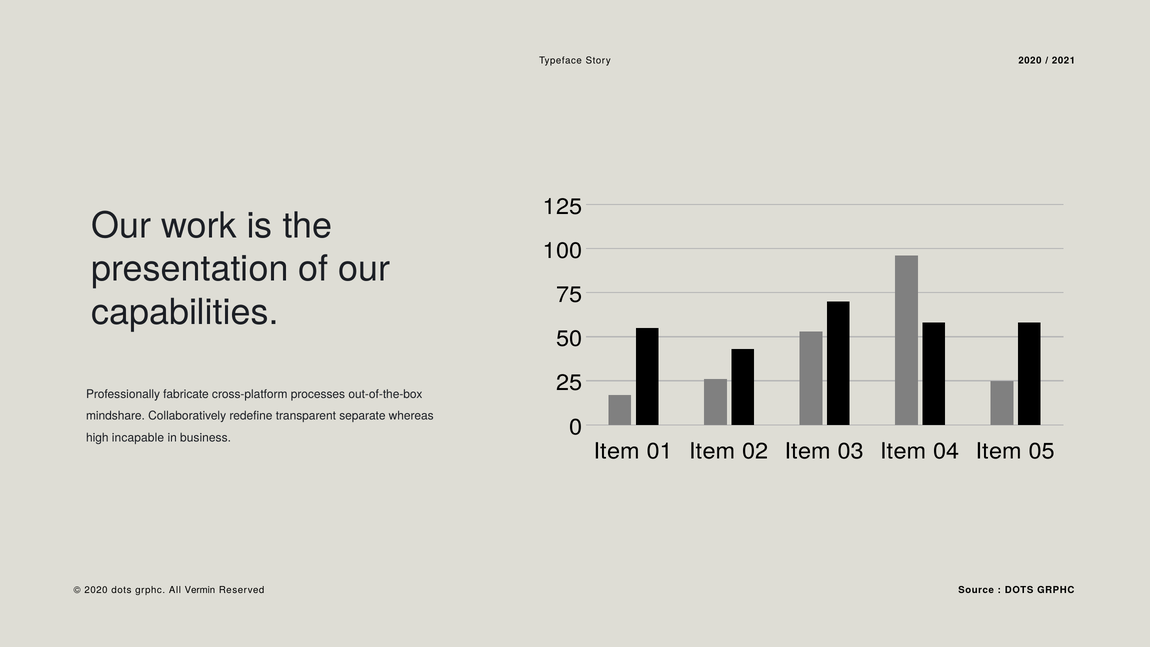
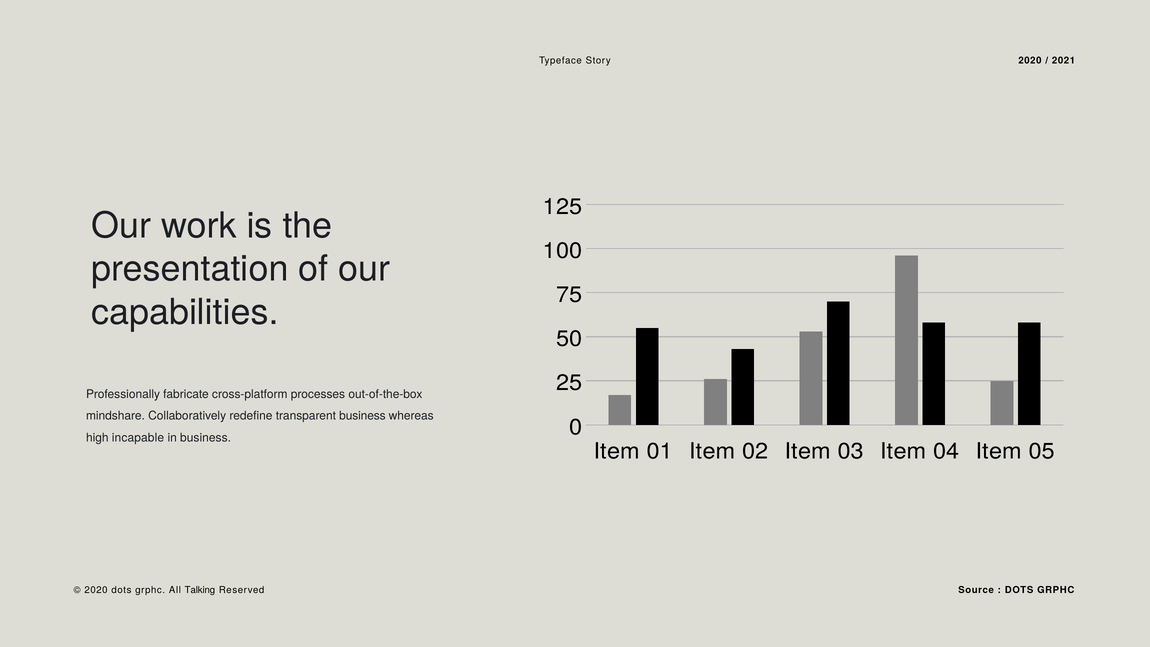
transparent separate: separate -> business
Vermin: Vermin -> Talking
